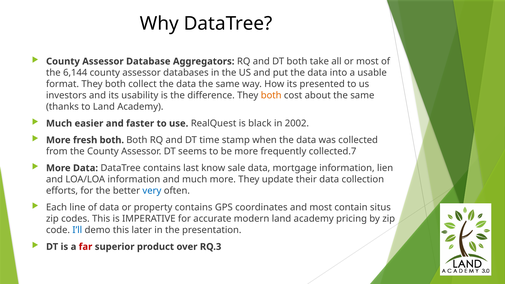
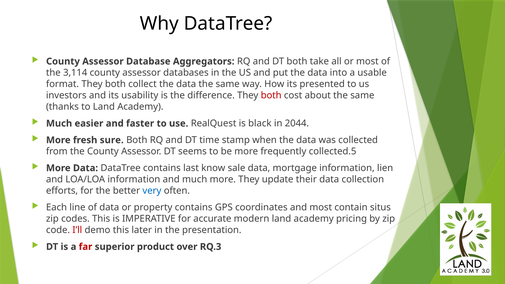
6,144: 6,144 -> 3,114
both at (271, 95) colour: orange -> red
2002: 2002 -> 2044
fresh both: both -> sure
collected.7: collected.7 -> collected.5
I’ll colour: blue -> red
